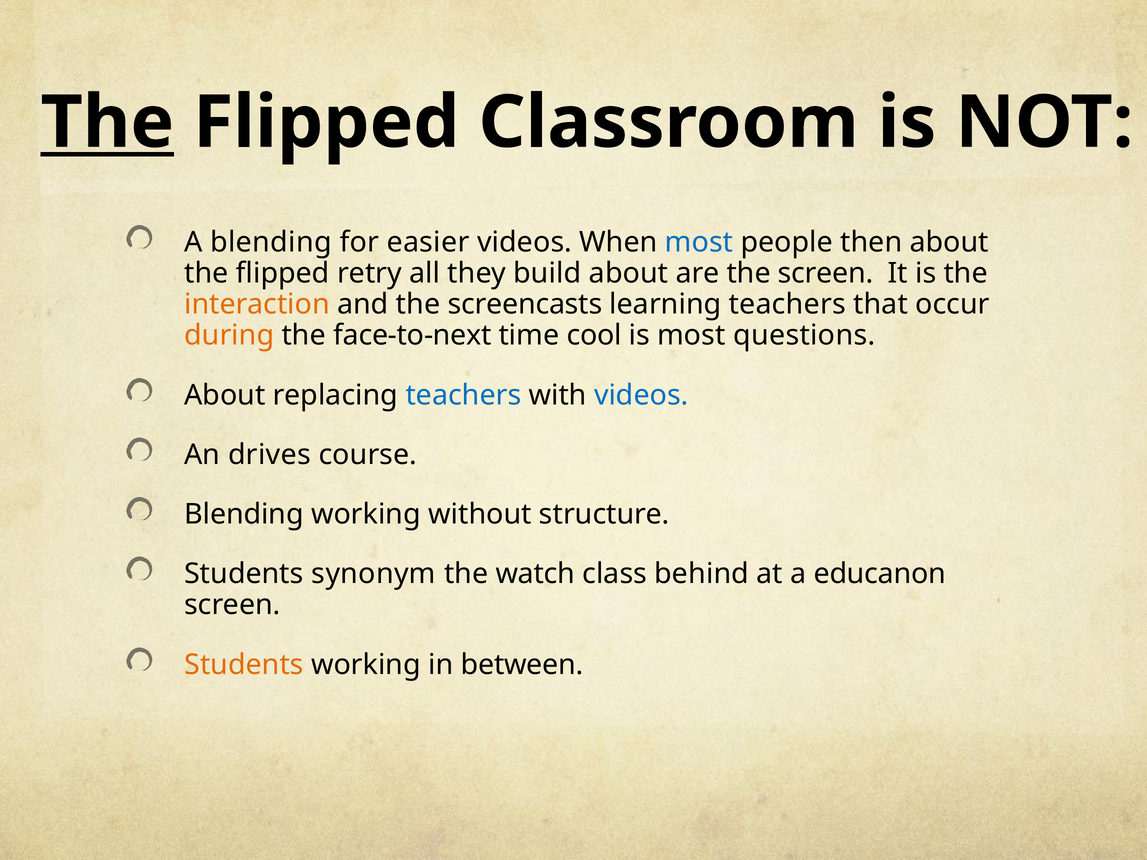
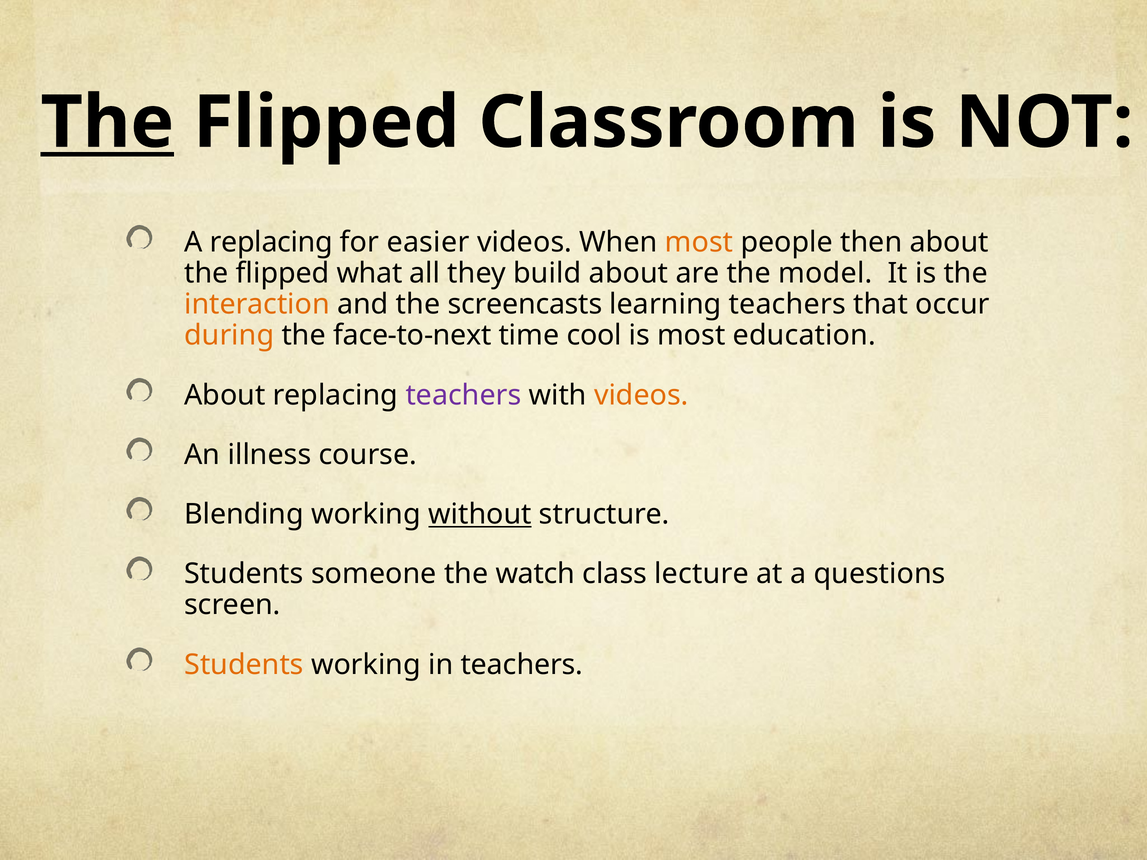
A blending: blending -> replacing
most at (699, 243) colour: blue -> orange
retry: retry -> what
the screen: screen -> model
questions: questions -> education
teachers at (463, 395) colour: blue -> purple
videos at (641, 395) colour: blue -> orange
drives: drives -> illness
without underline: none -> present
synonym: synonym -> someone
behind: behind -> lecture
educanon: educanon -> questions
in between: between -> teachers
